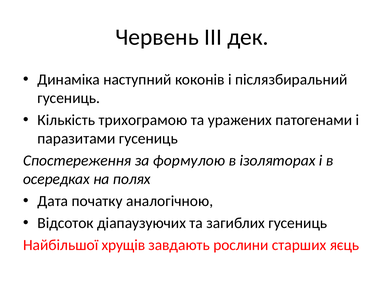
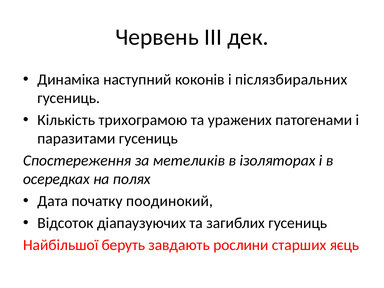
післязбиральний: післязбиральний -> післязбиральних
формулою: формулою -> метеликів
аналогічною: аналогічною -> поодинокий
хрущів: хрущів -> беруть
